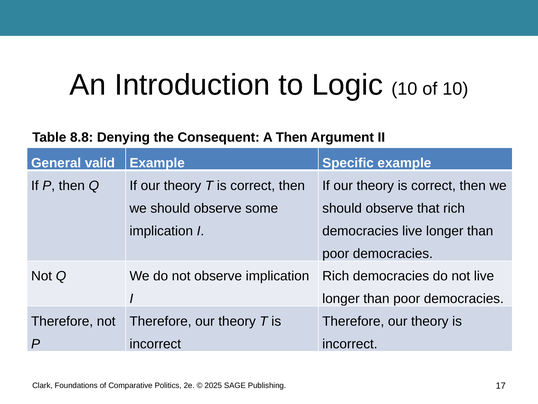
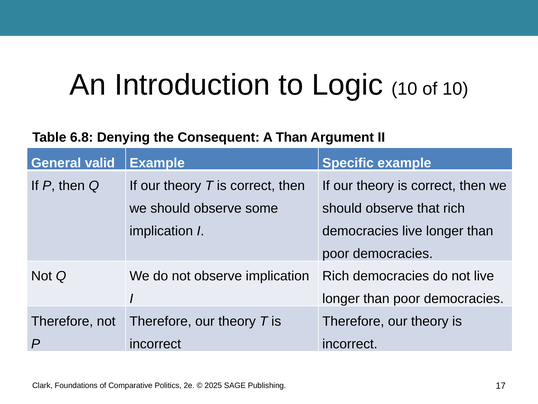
8.8: 8.8 -> 6.8
A Then: Then -> Than
